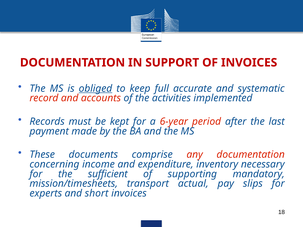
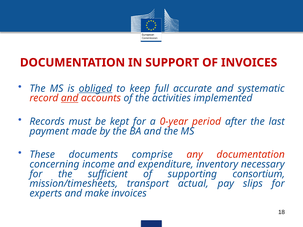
and at (70, 98) underline: none -> present
6-year: 6-year -> 0-year
mandatory: mandatory -> consortium
short: short -> make
